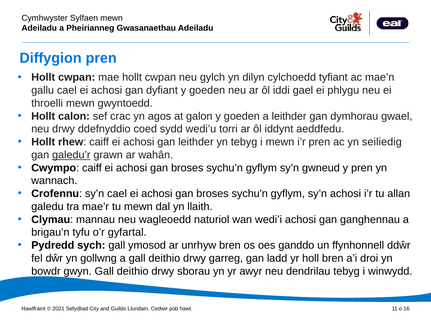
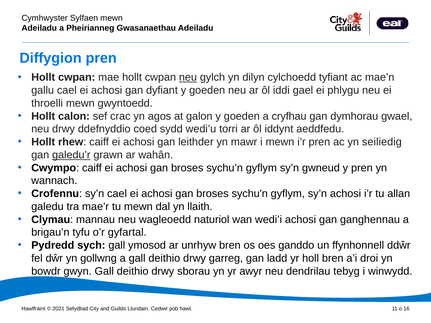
neu at (188, 77) underline: none -> present
a leithder: leithder -> cryfhau
yn tebyg: tebyg -> mawr
